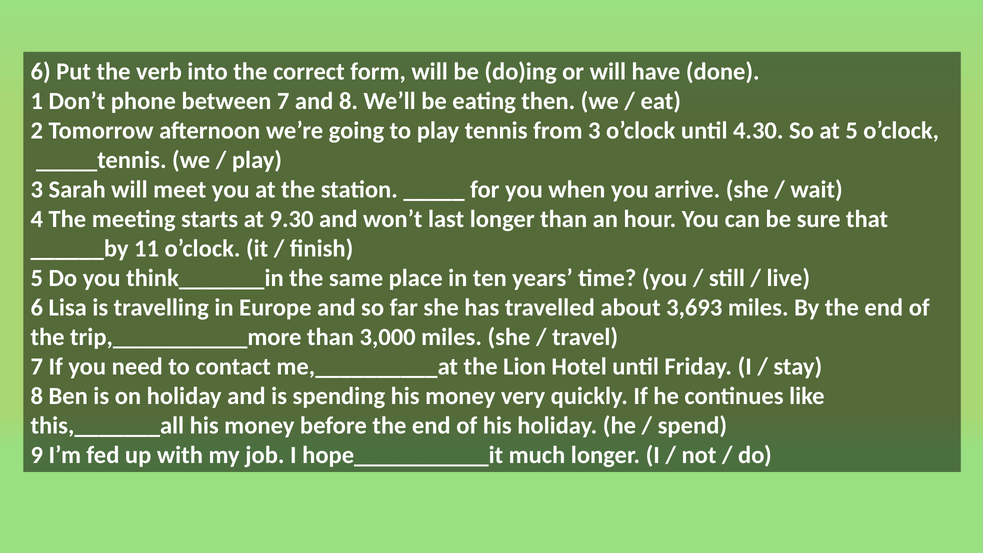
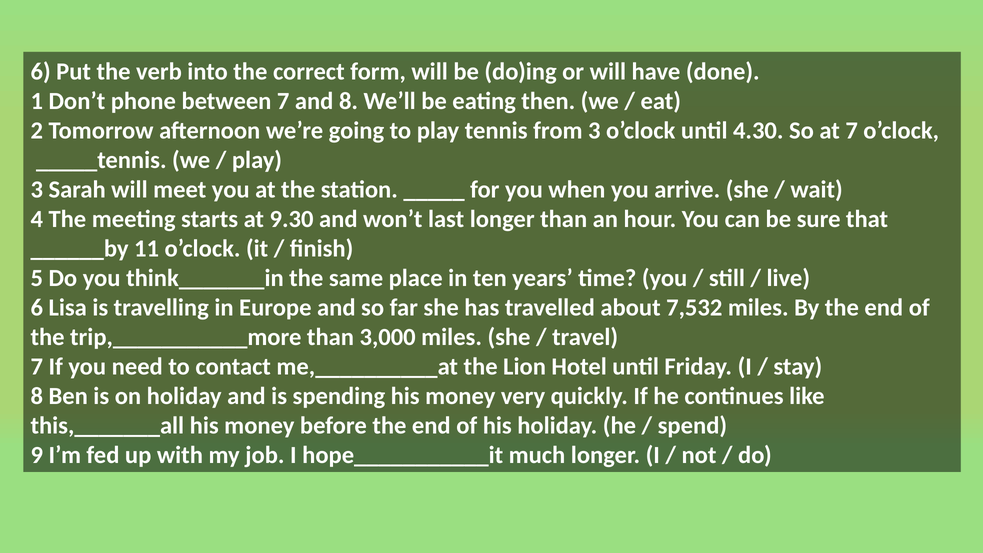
at 5: 5 -> 7
3,693: 3,693 -> 7,532
